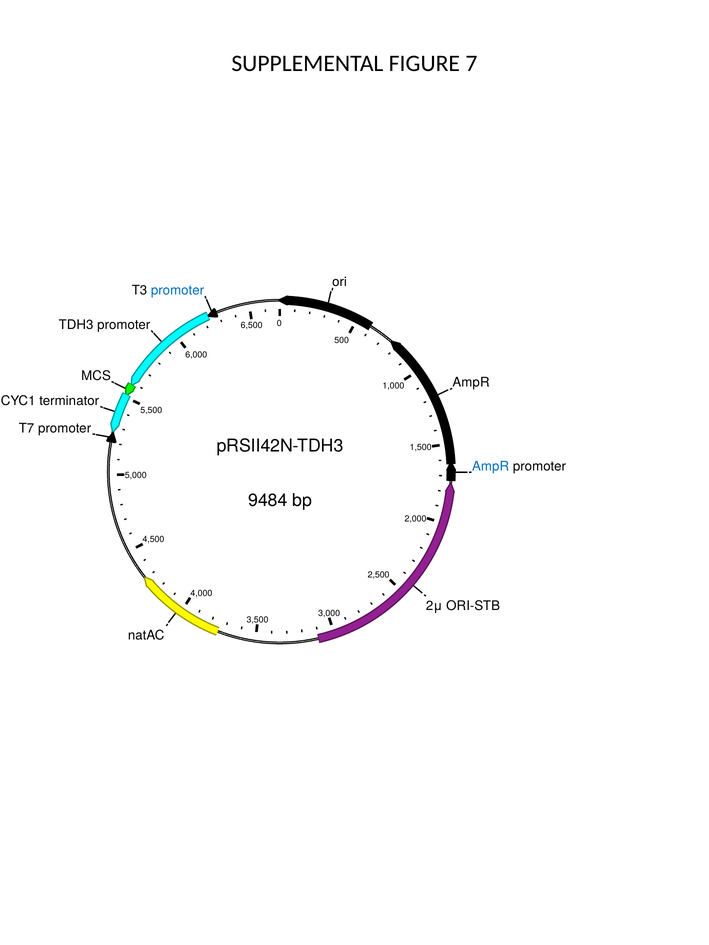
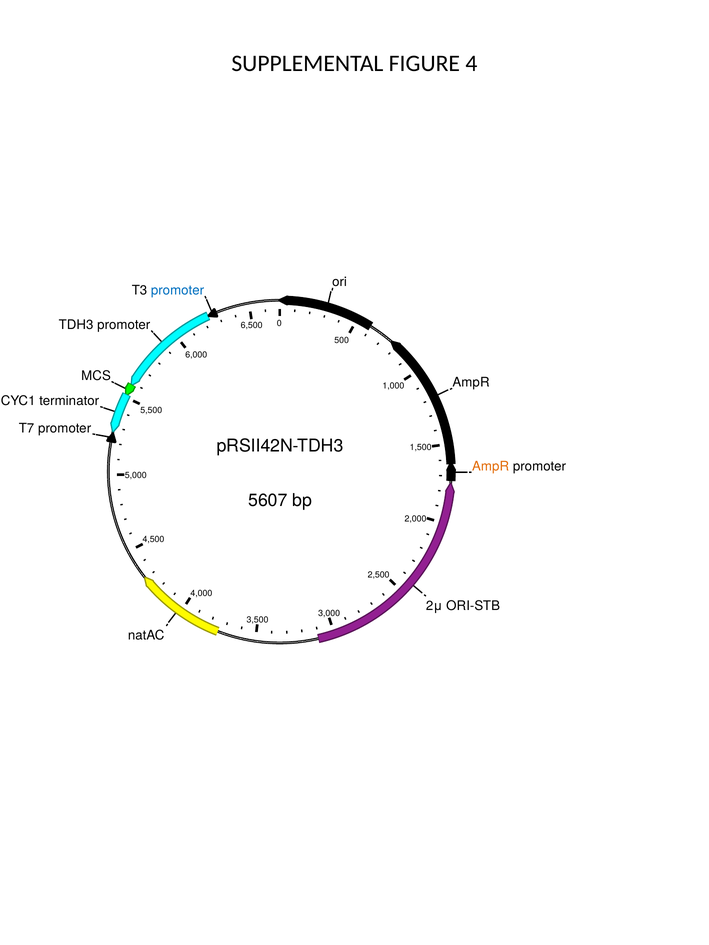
7: 7 -> 4
AmpR at (491, 467) colour: blue -> orange
9484: 9484 -> 5607
